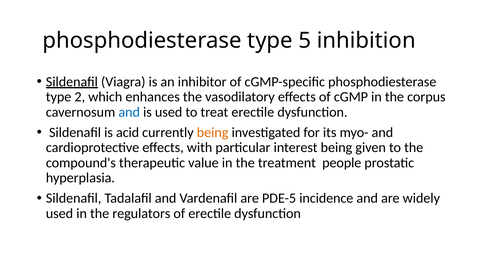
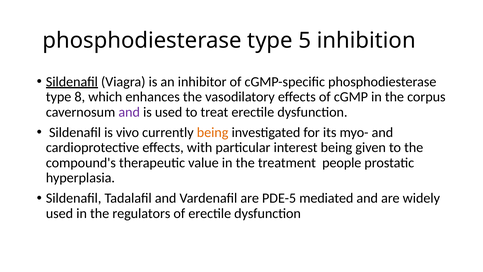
2: 2 -> 8
and at (129, 112) colour: blue -> purple
acid: acid -> vivo
incidence: incidence -> mediated
